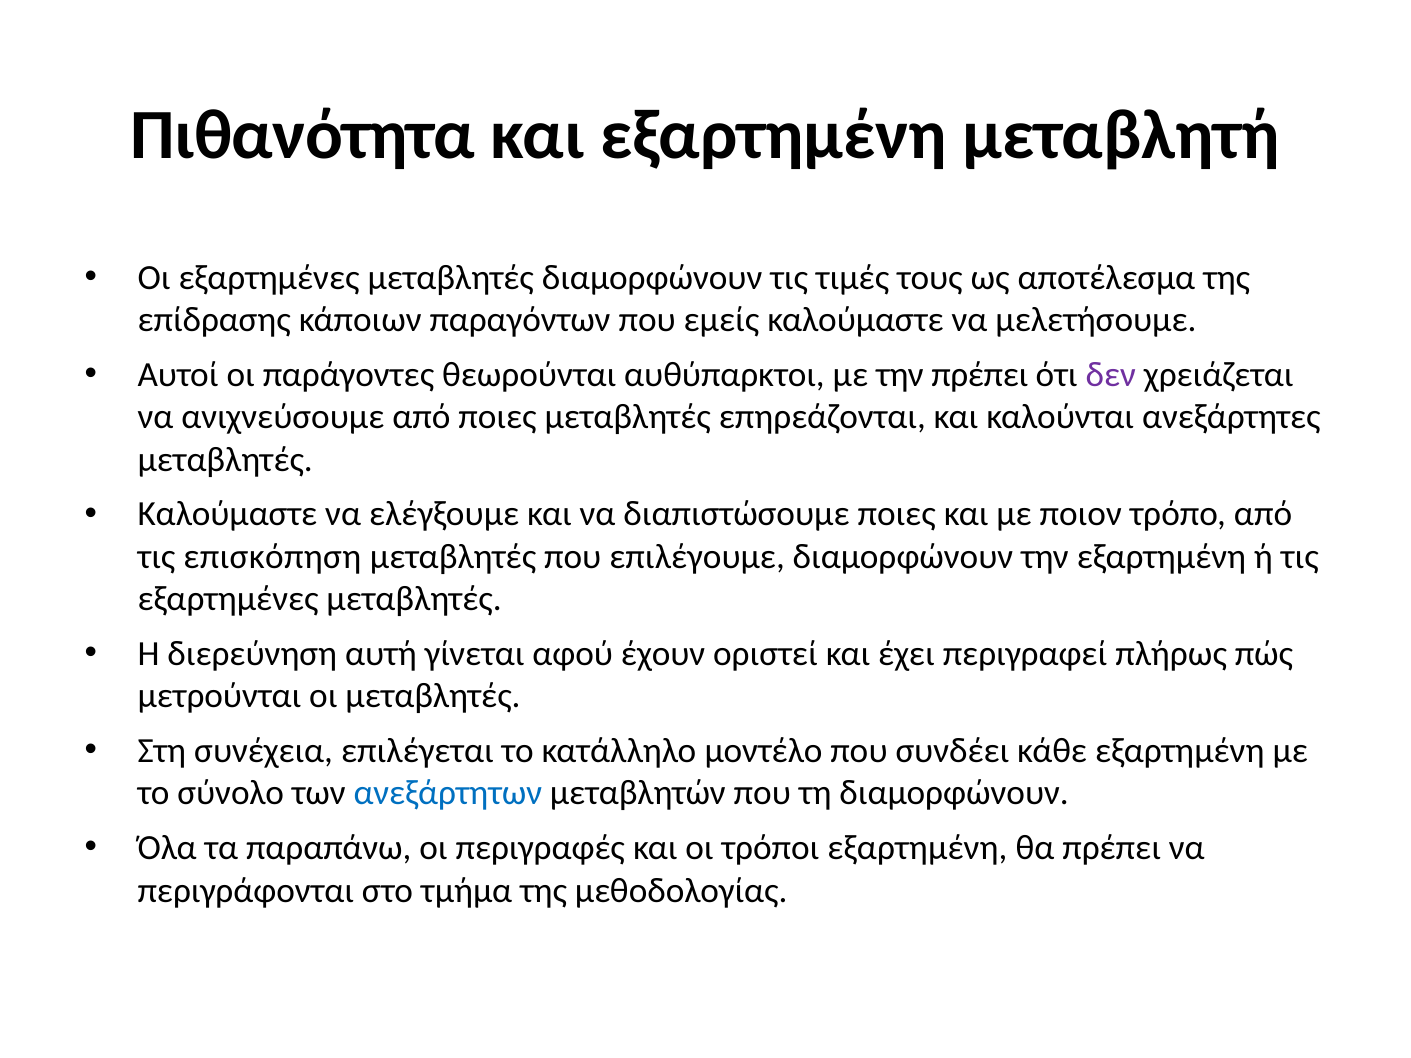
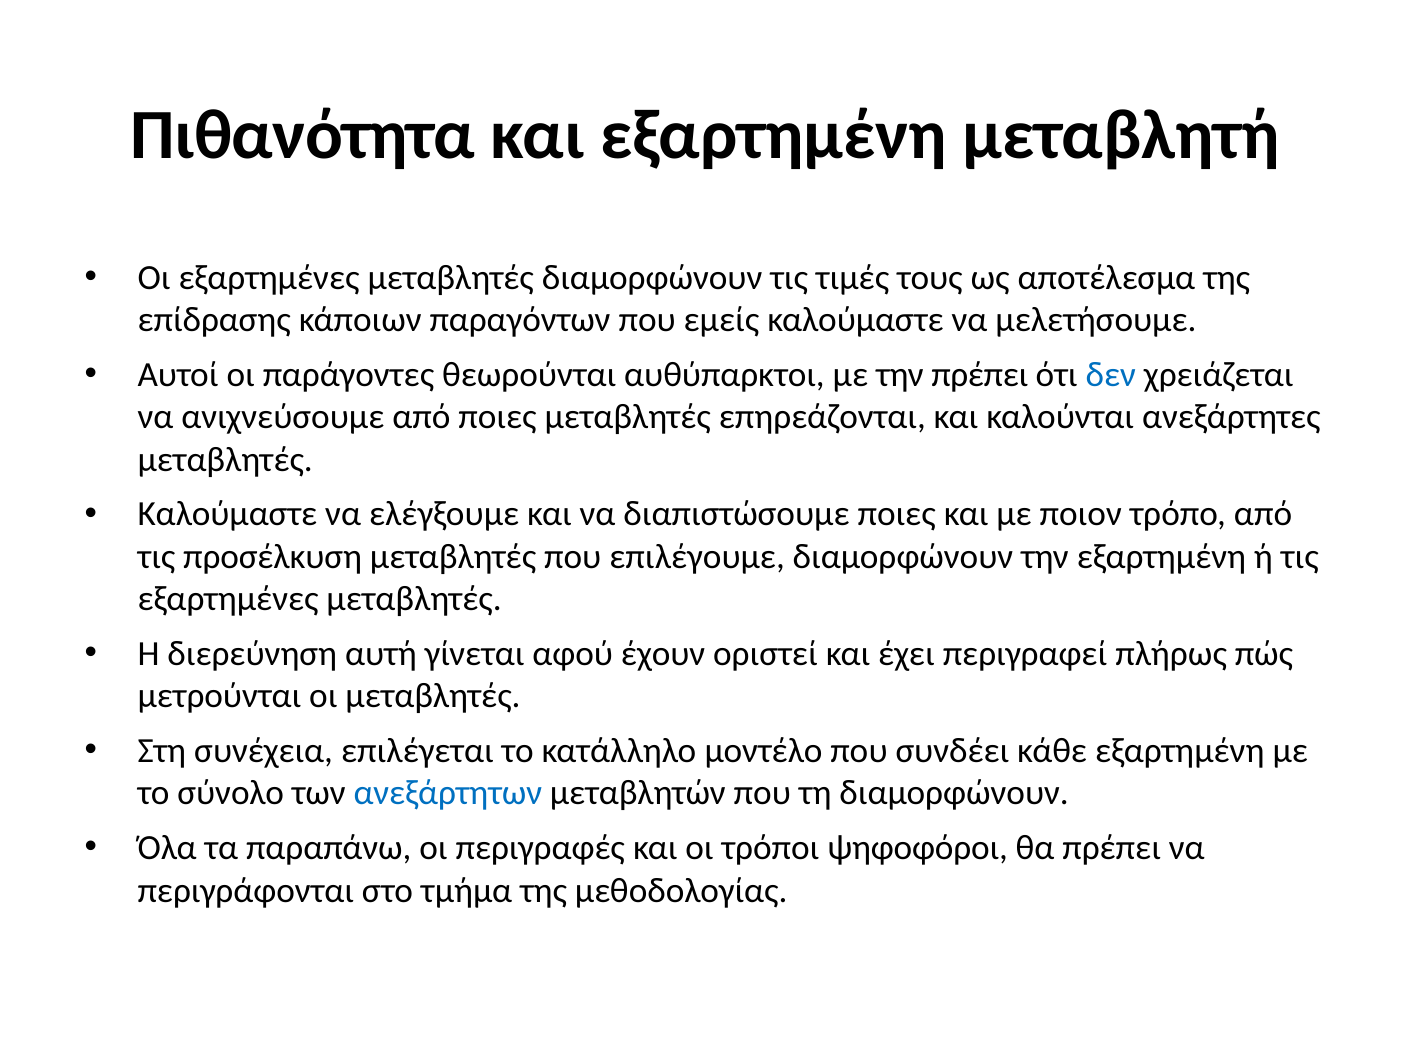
δεν colour: purple -> blue
επισκόπηση: επισκόπηση -> προσέλκυση
τρόποι εξαρτημένη: εξαρτημένη -> ψηφοφόροι
